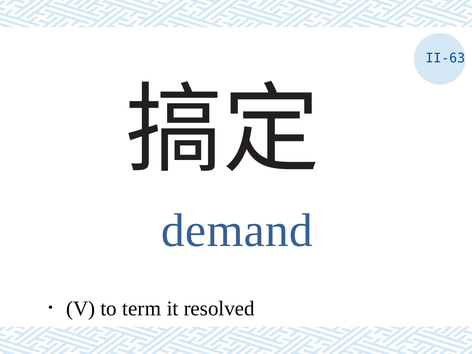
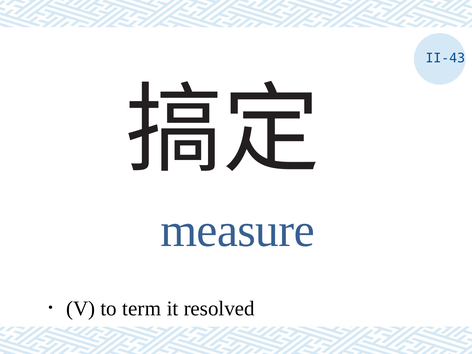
II-63: II-63 -> II-43
demand: demand -> measure
